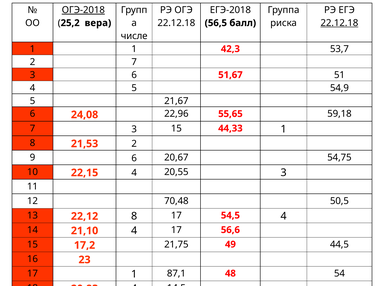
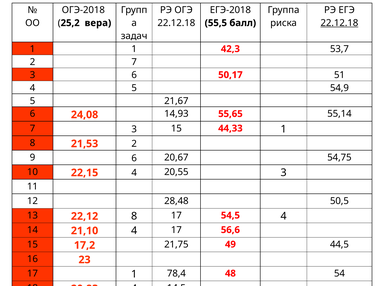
ОГЭ-2018 underline: present -> none
56,5: 56,5 -> 55,5
числе: числе -> задач
51,67: 51,67 -> 50,17
22,96: 22,96 -> 14,93
59,18: 59,18 -> 55,14
70,48: 70,48 -> 28,48
87,1: 87,1 -> 78,4
